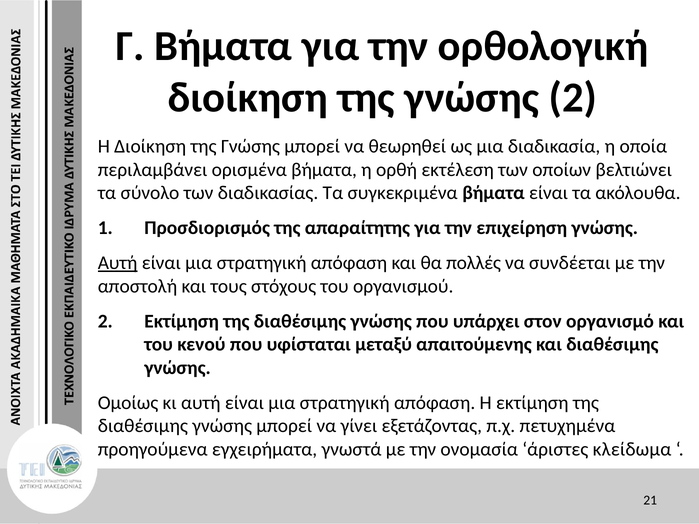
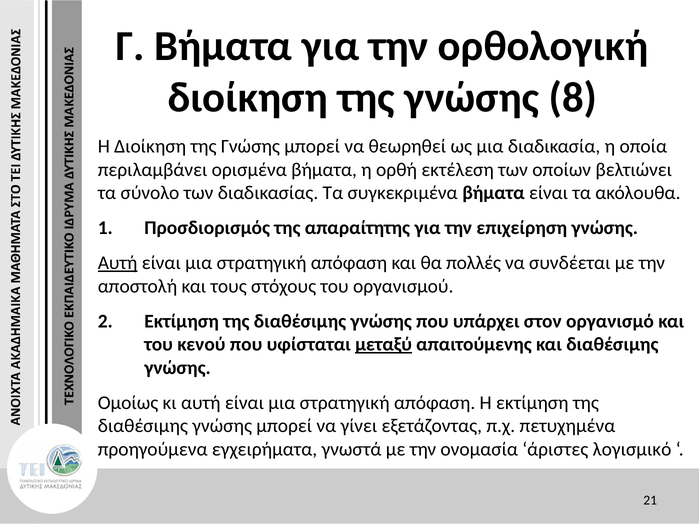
γνώσης 2: 2 -> 8
μεταξύ underline: none -> present
κλείδωμα: κλείδωμα -> λογισμικό
